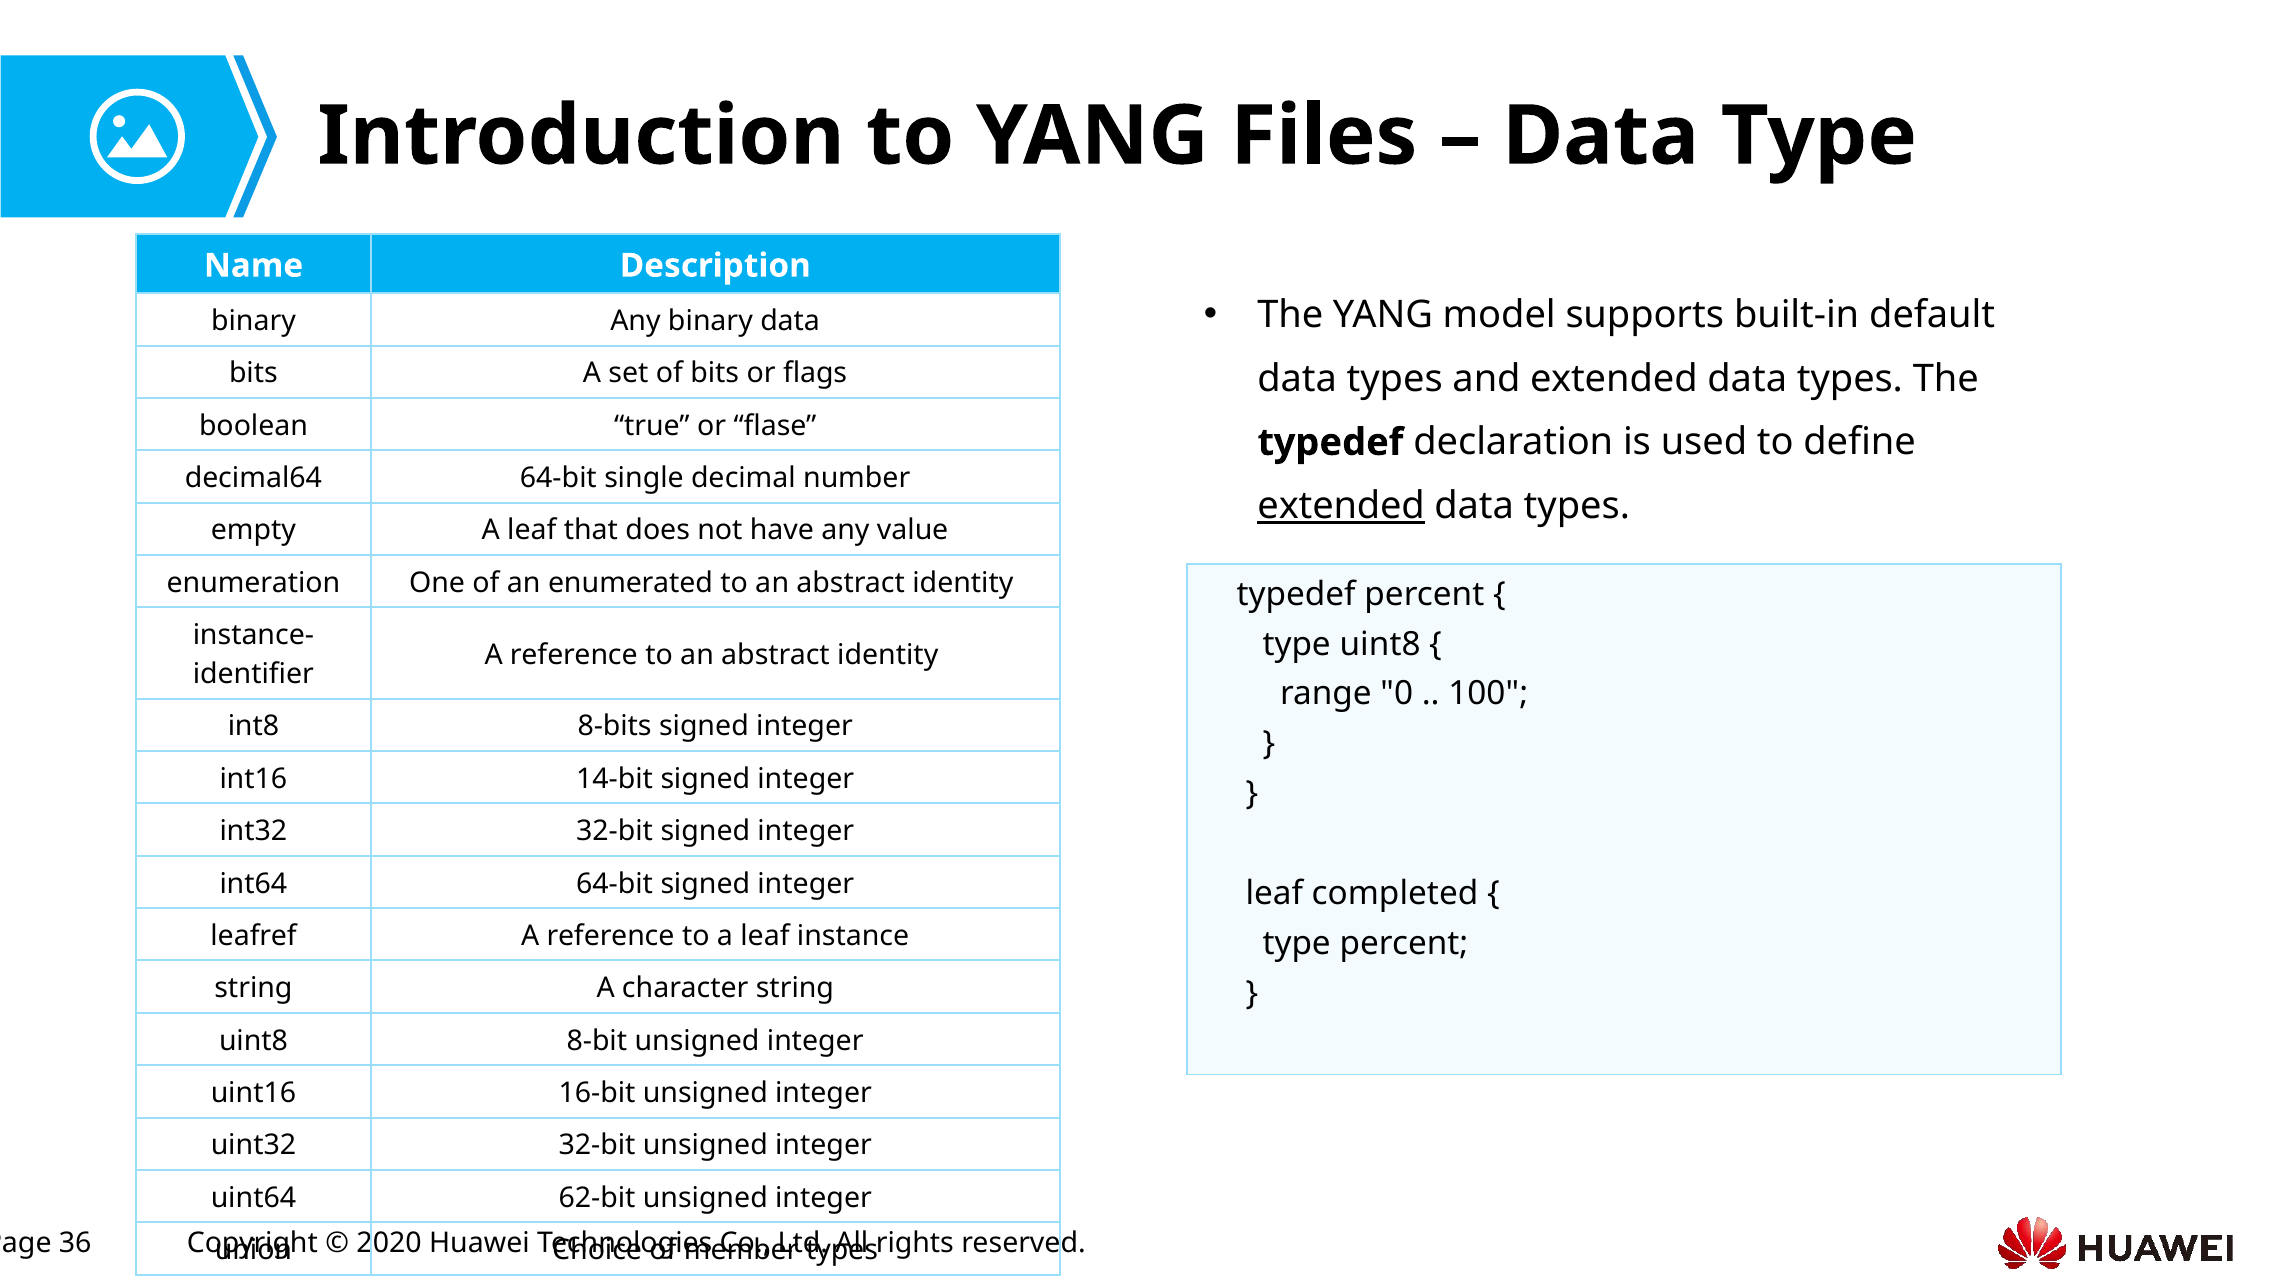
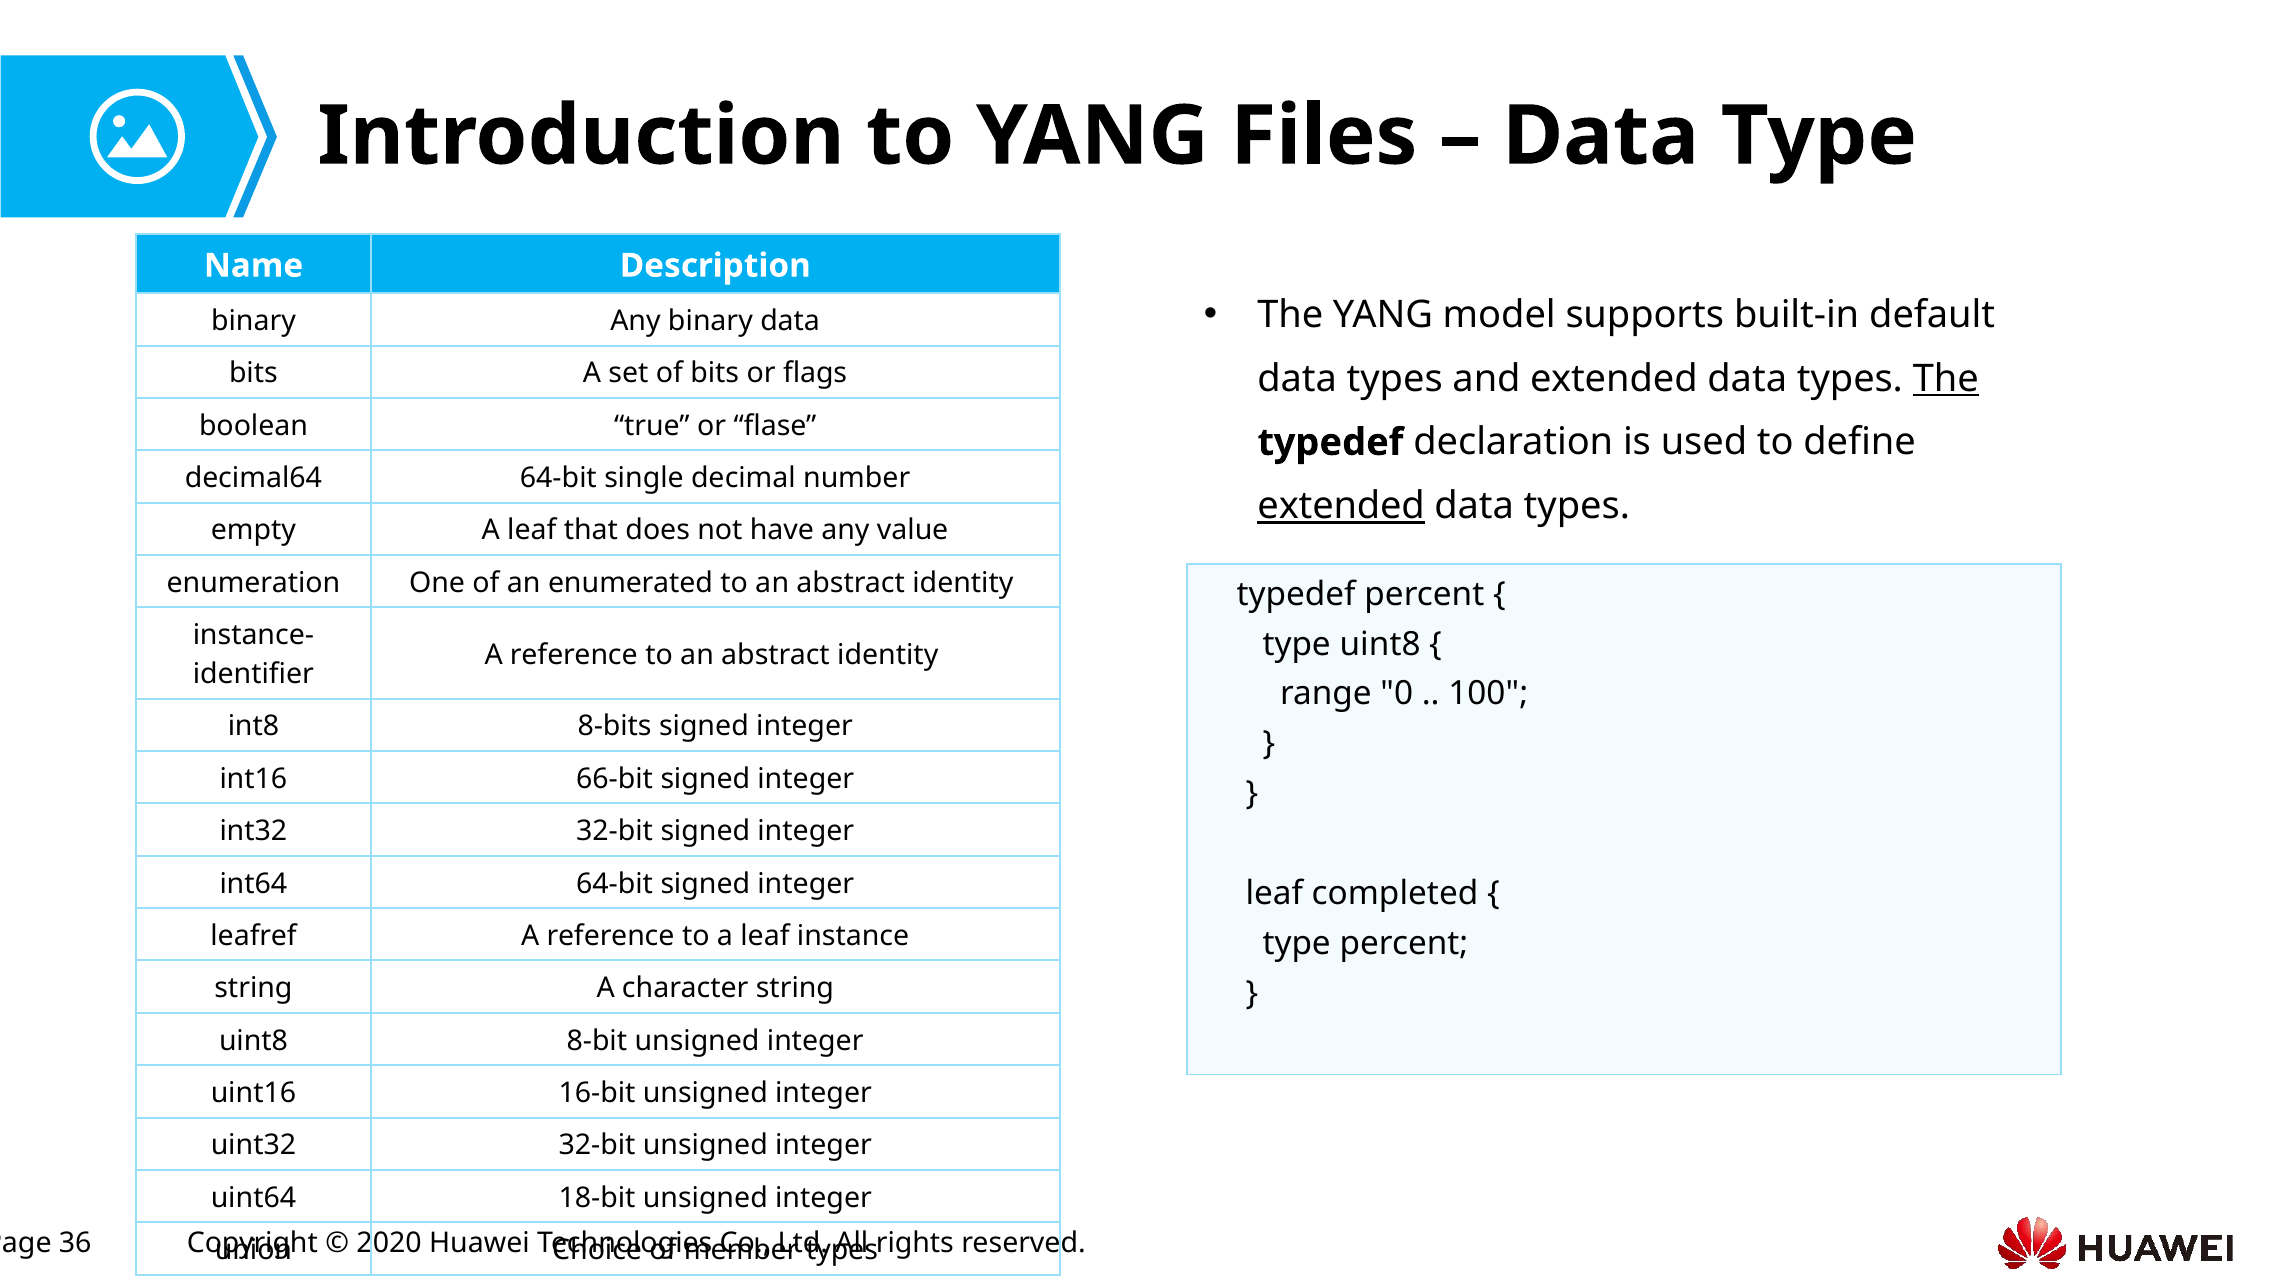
The at (1946, 379) underline: none -> present
14-bit: 14-bit -> 66-bit
62-bit: 62-bit -> 18-bit
